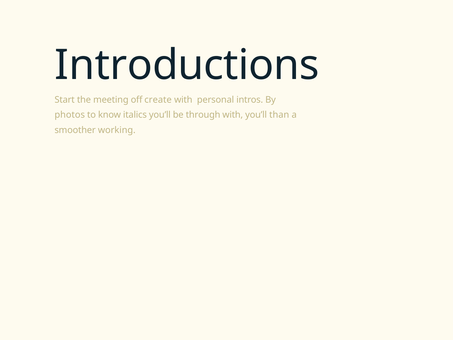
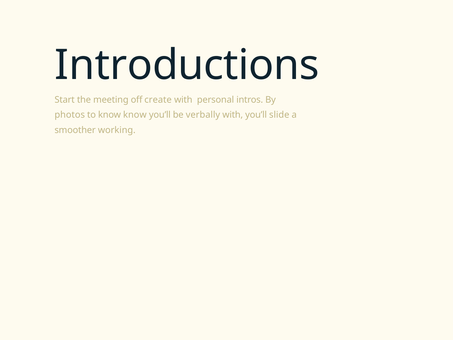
know italics: italics -> know
through: through -> verbally
than: than -> slide
